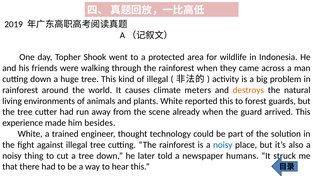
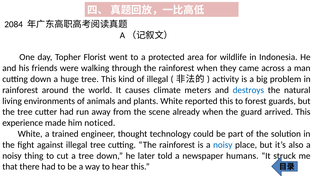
2019: 2019 -> 2084
Shook: Shook -> Florist
destroys colour: orange -> blue
besides: besides -> noticed
